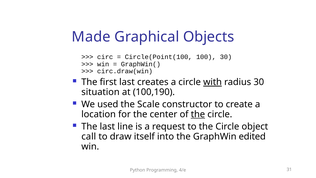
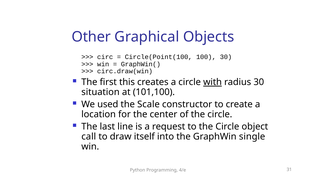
Made: Made -> Other
first last: last -> this
100,190: 100,190 -> 101,100
the at (198, 114) underline: present -> none
edited: edited -> single
